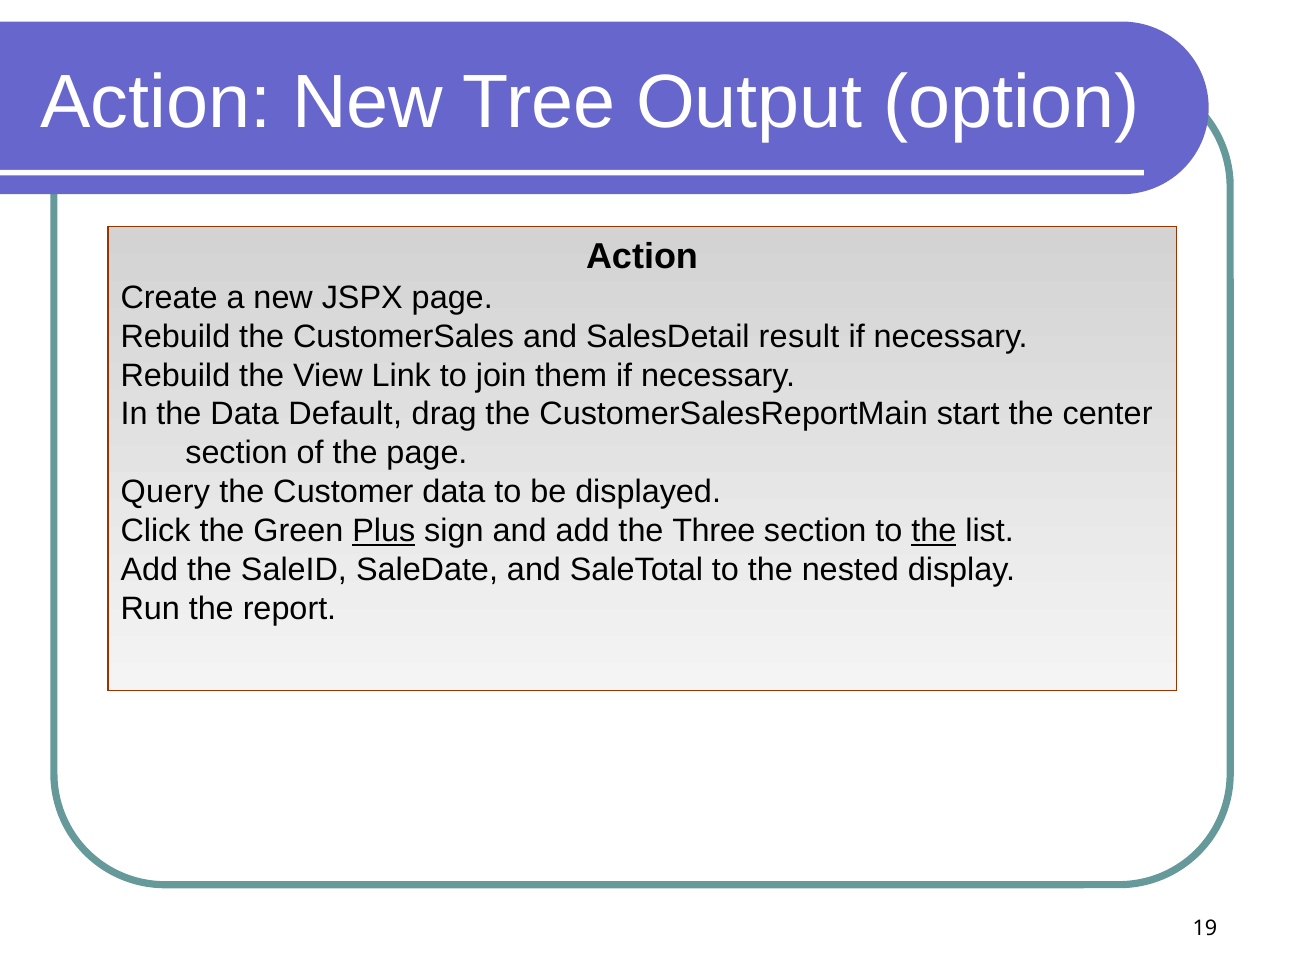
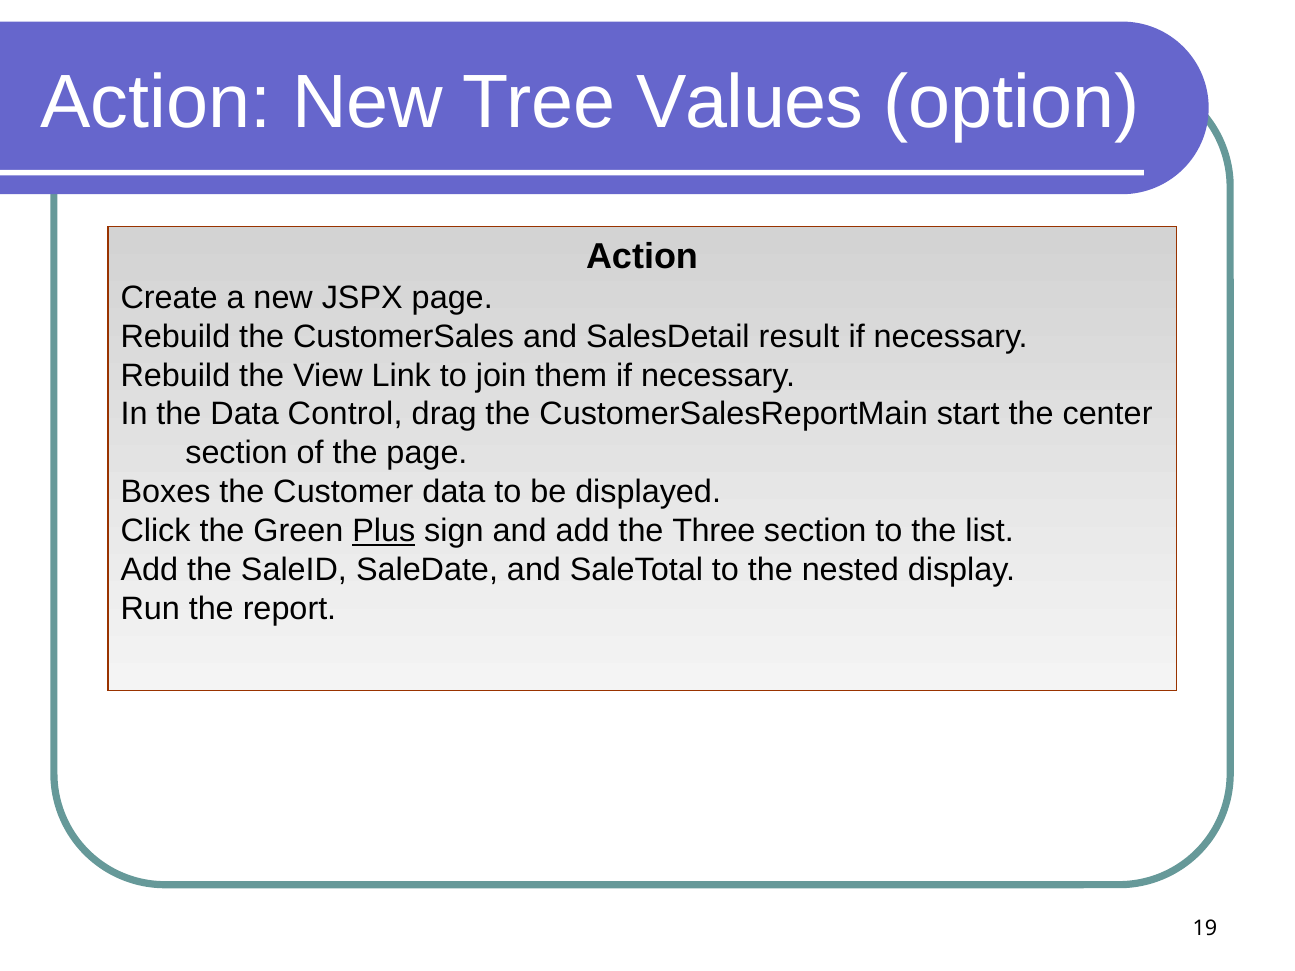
Output: Output -> Values
Default: Default -> Control
Query: Query -> Boxes
the at (934, 531) underline: present -> none
